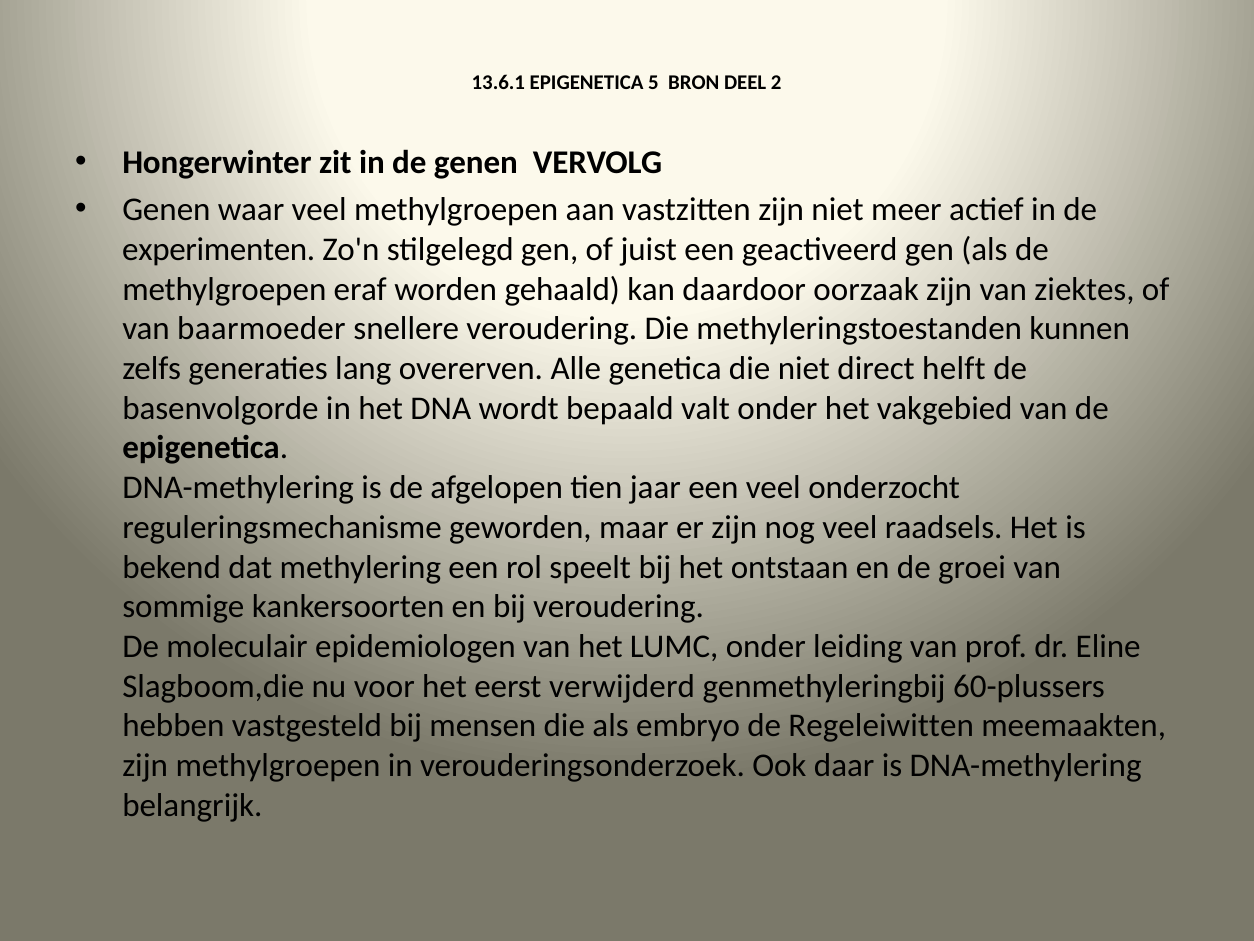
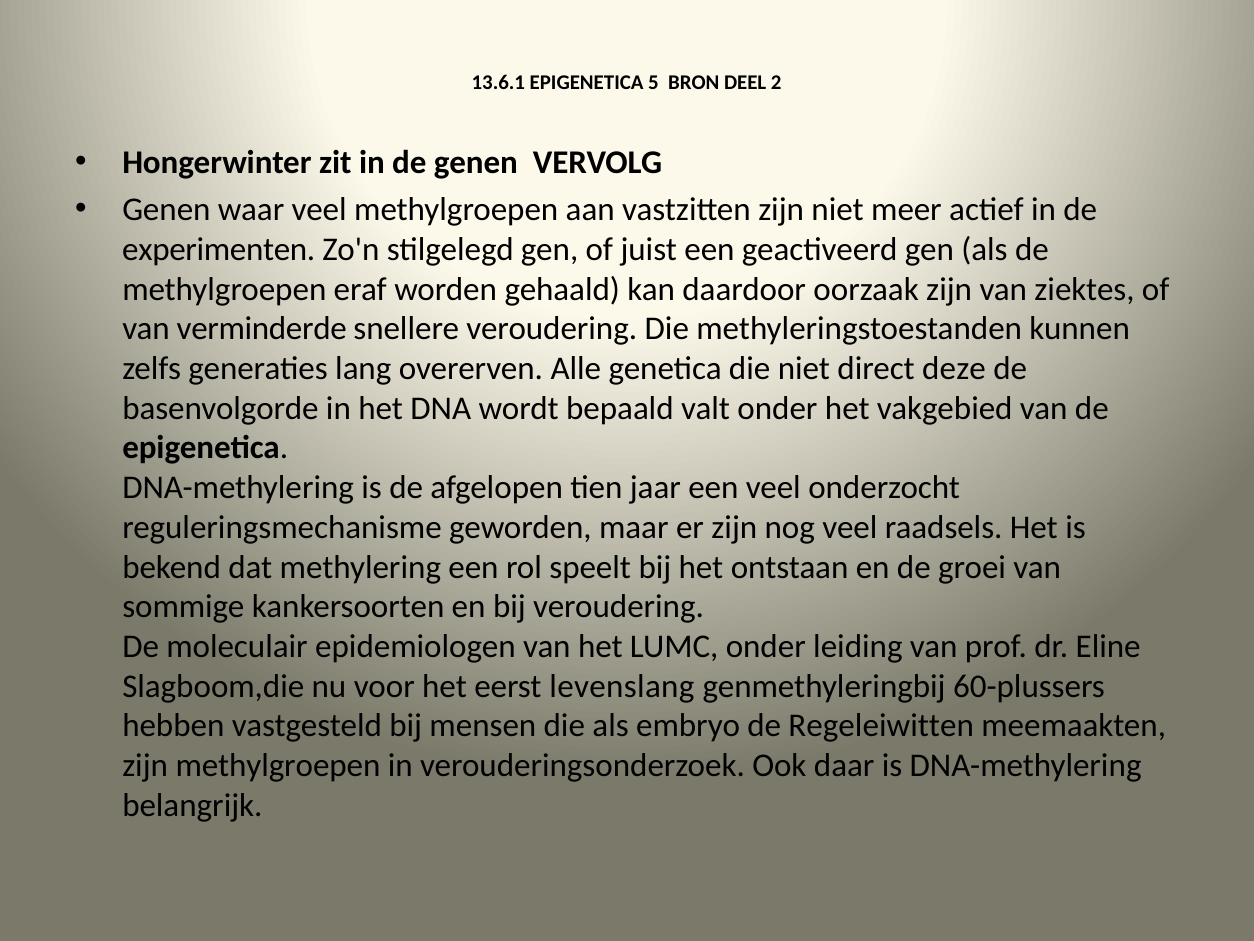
baarmoeder: baarmoeder -> verminderde
helft: helft -> deze
verwijderd: verwijderd -> levenslang
